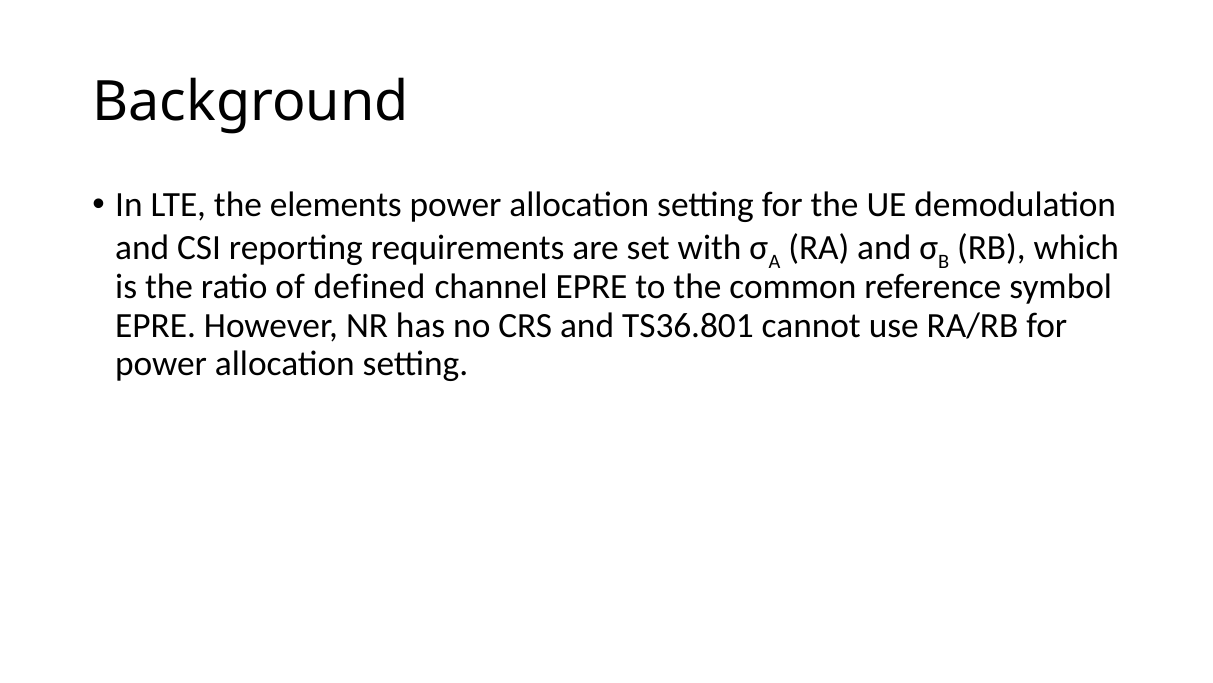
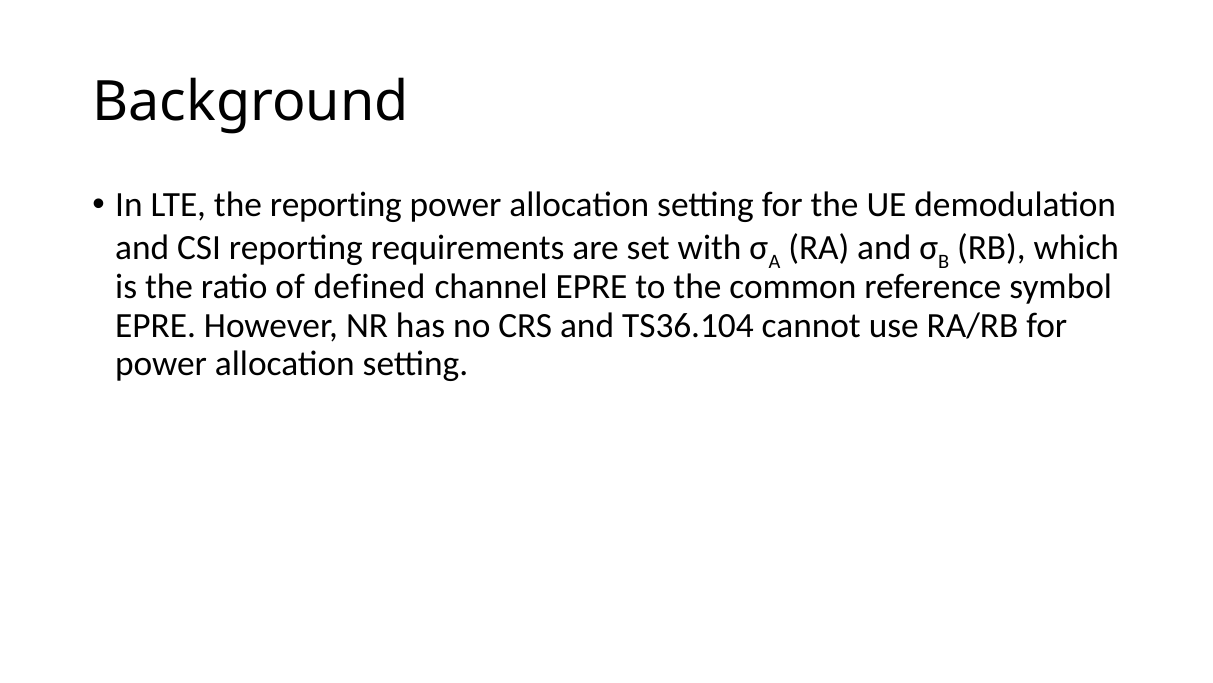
the elements: elements -> reporting
TS36.801: TS36.801 -> TS36.104
